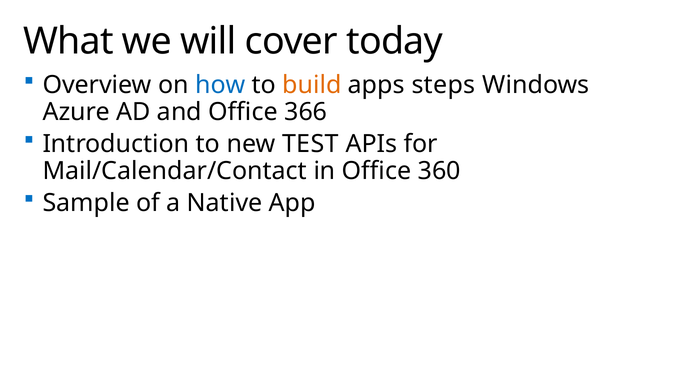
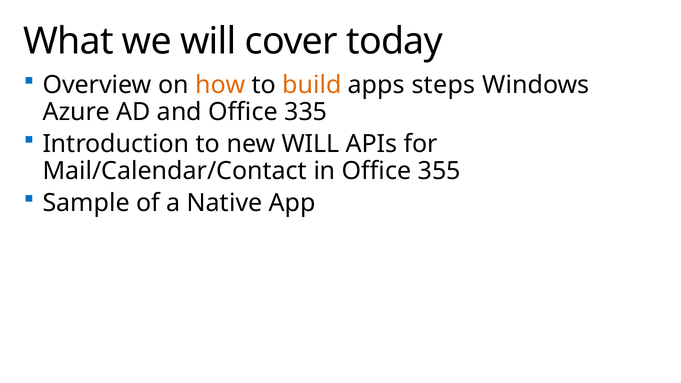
how colour: blue -> orange
366: 366 -> 335
new TEST: TEST -> WILL
360: 360 -> 355
